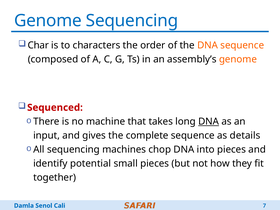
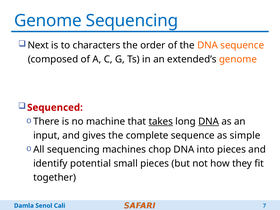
Char: Char -> Next
assembly’s: assembly’s -> extended’s
takes underline: none -> present
details: details -> simple
